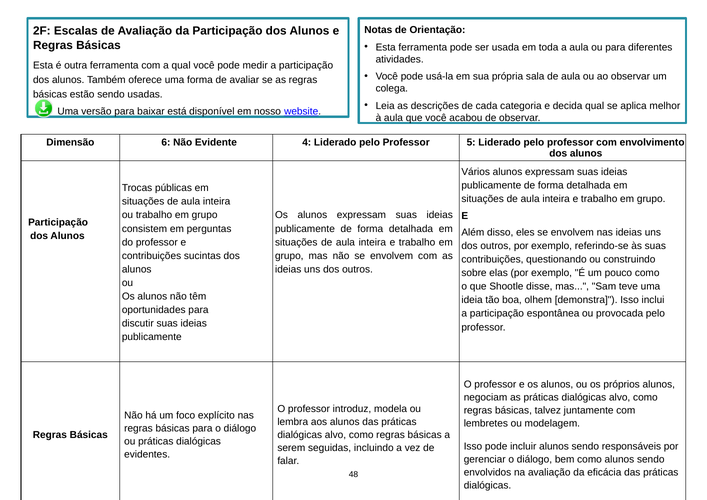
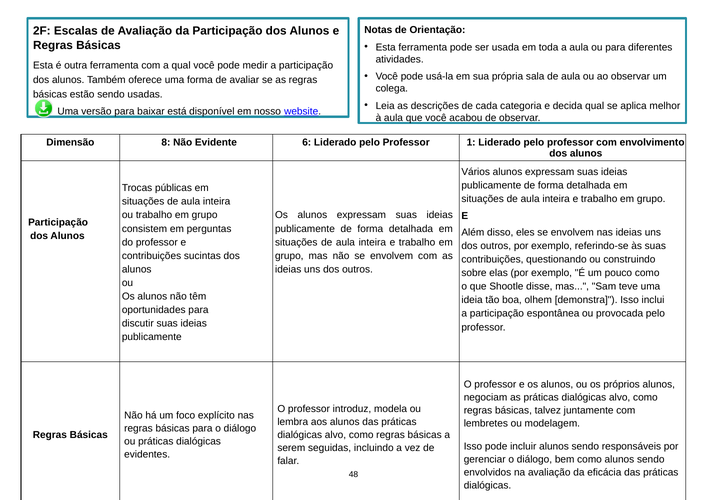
6: 6 -> 8
4: 4 -> 6
5: 5 -> 1
